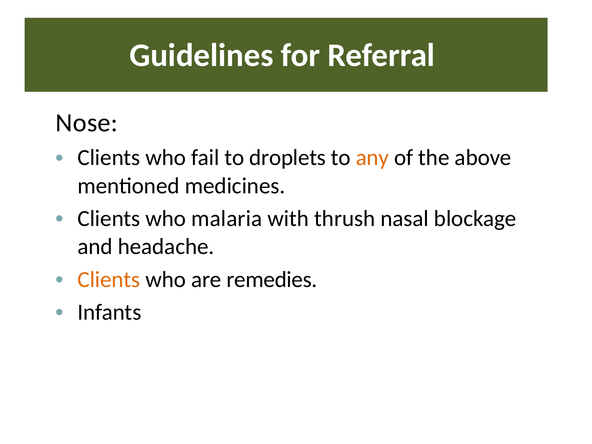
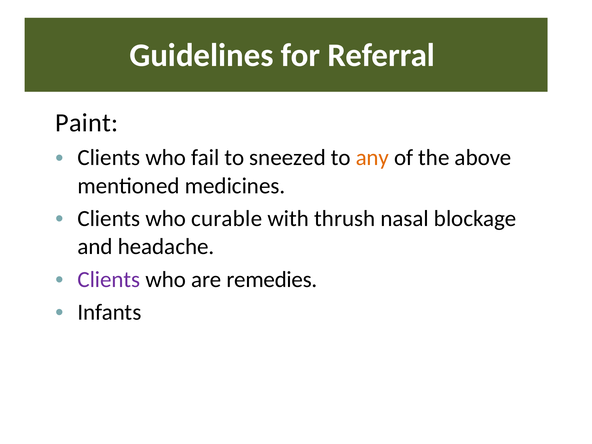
Nose: Nose -> Paint
droplets: droplets -> sneezed
malaria: malaria -> curable
Clients at (109, 279) colour: orange -> purple
